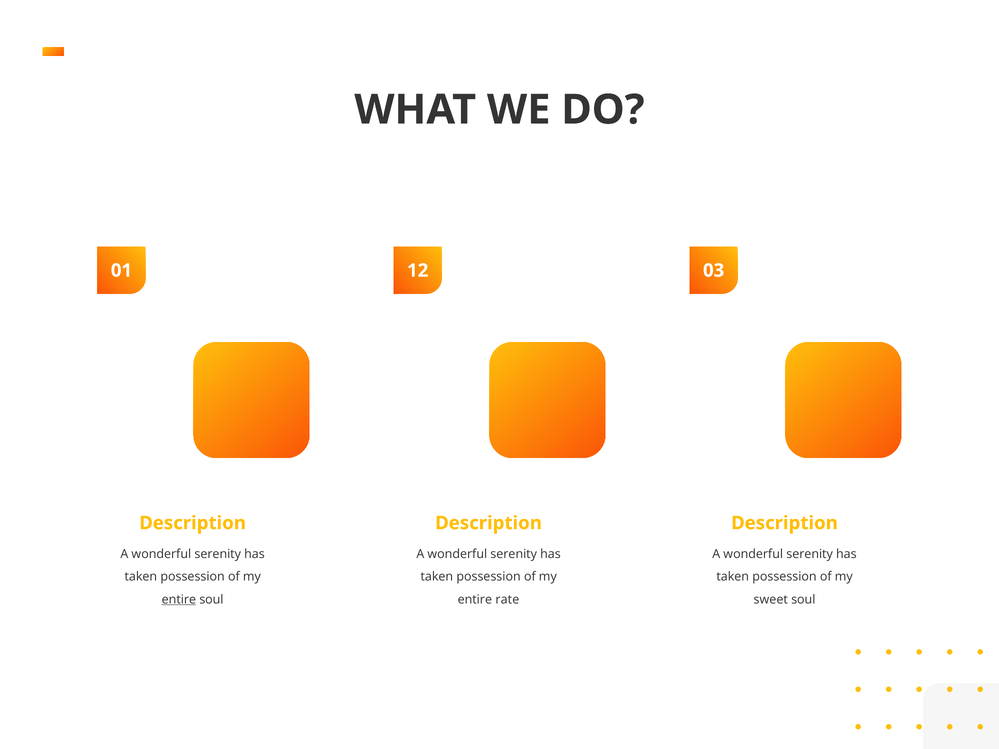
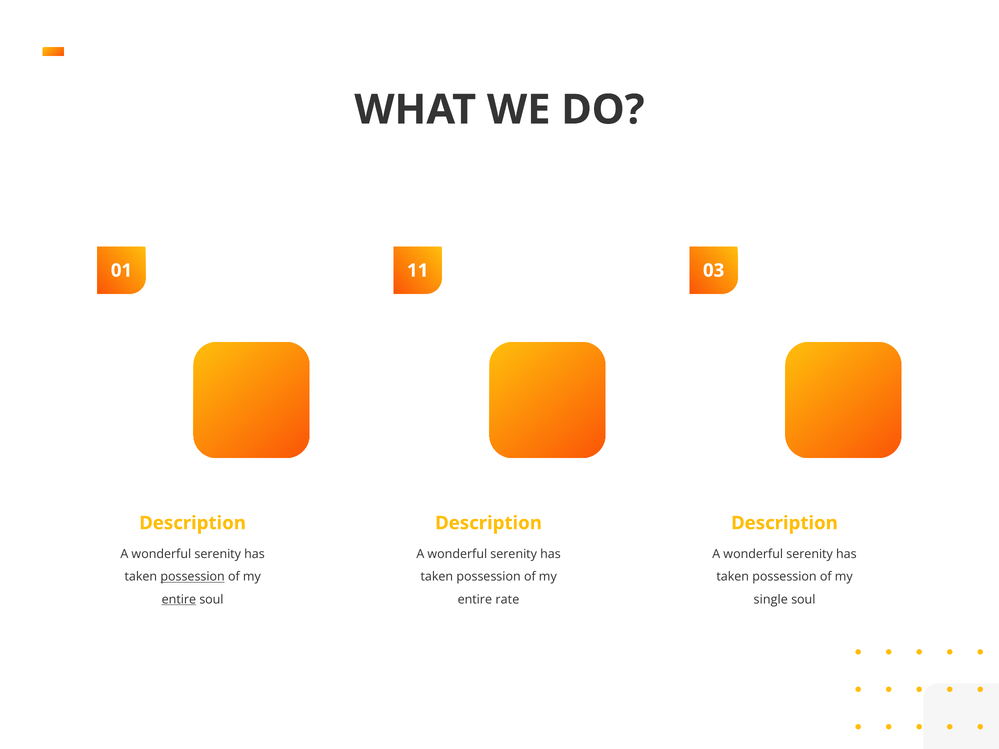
12: 12 -> 11
possession at (193, 577) underline: none -> present
sweet: sweet -> single
